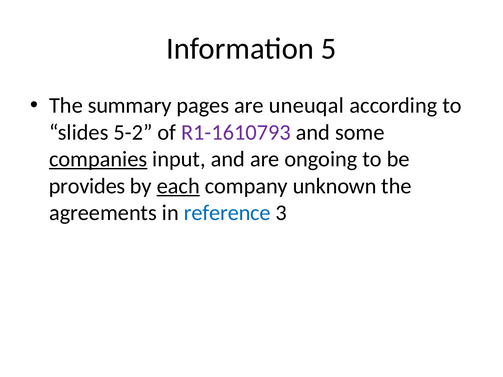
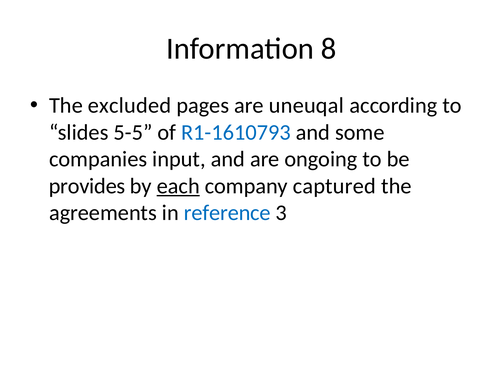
5: 5 -> 8
summary: summary -> excluded
5-2: 5-2 -> 5-5
R1-1610793 colour: purple -> blue
companies underline: present -> none
unknown: unknown -> captured
